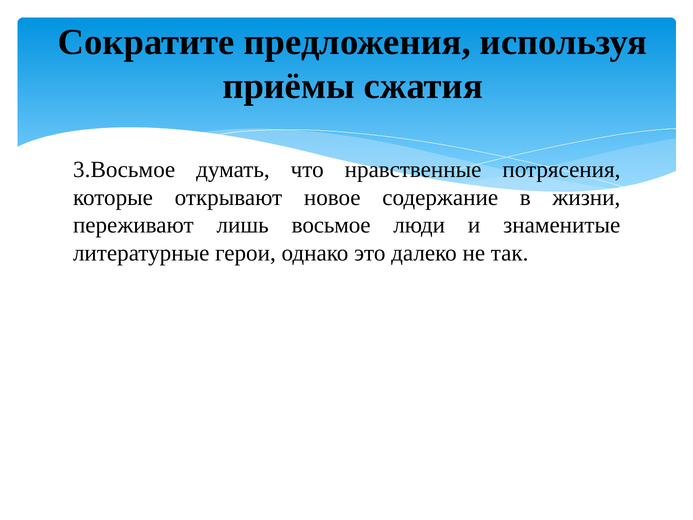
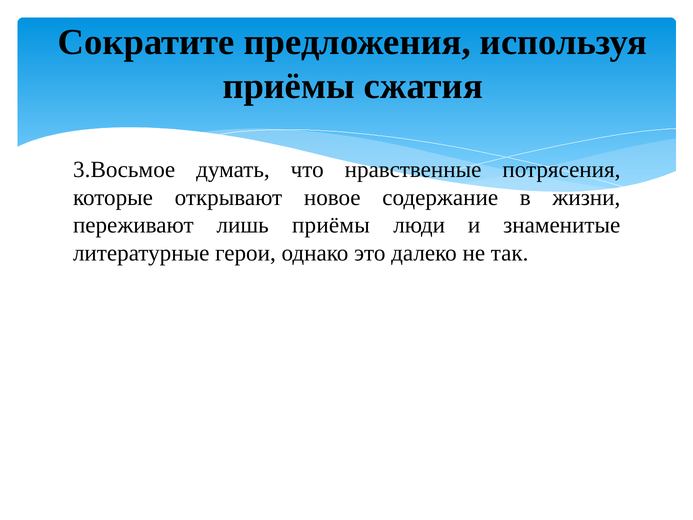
лишь восьмое: восьмое -> приёмы
